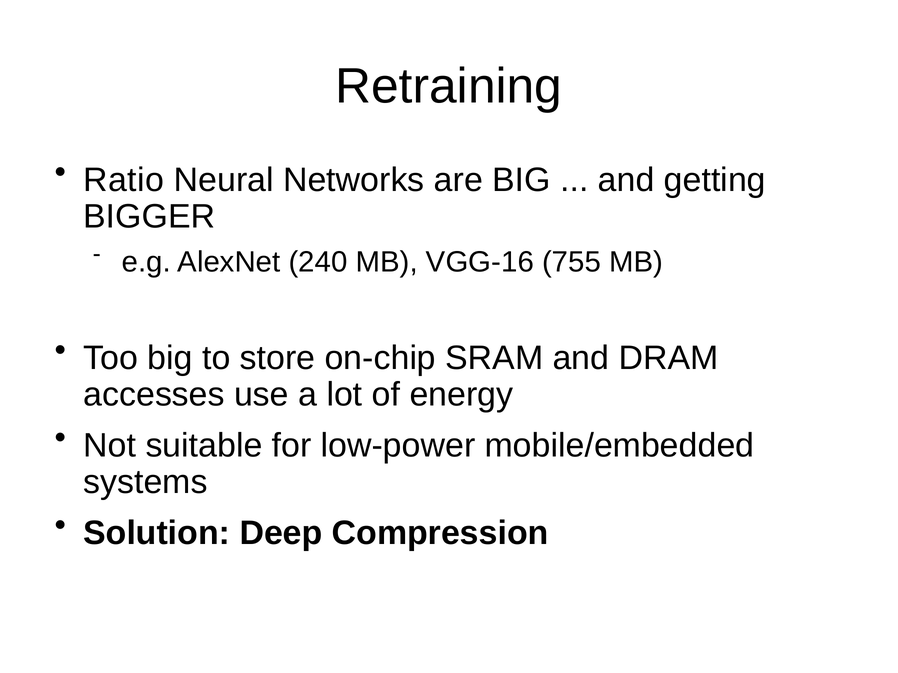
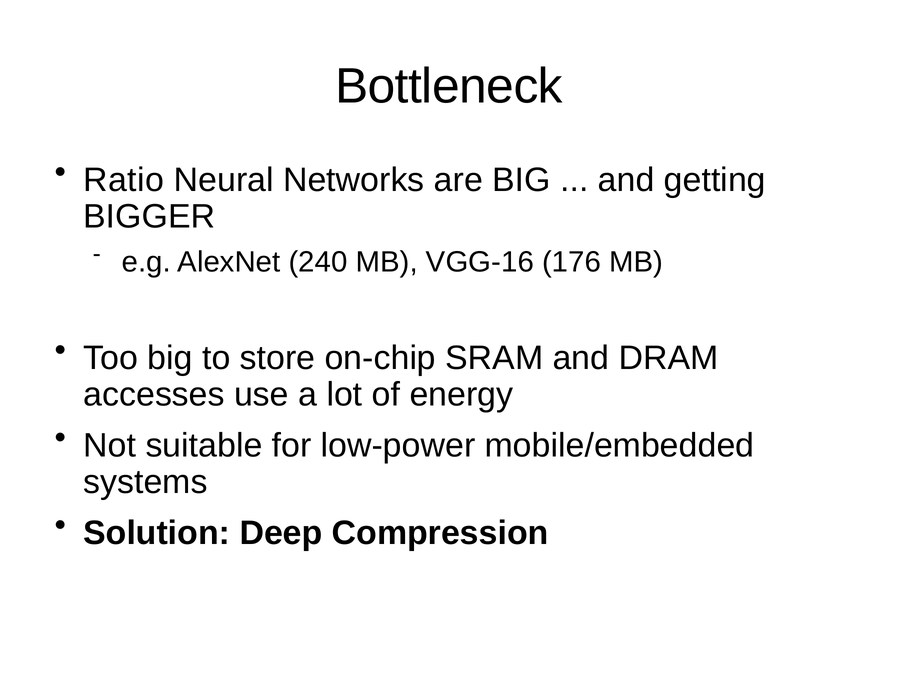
Retraining: Retraining -> Bottleneck
755: 755 -> 176
